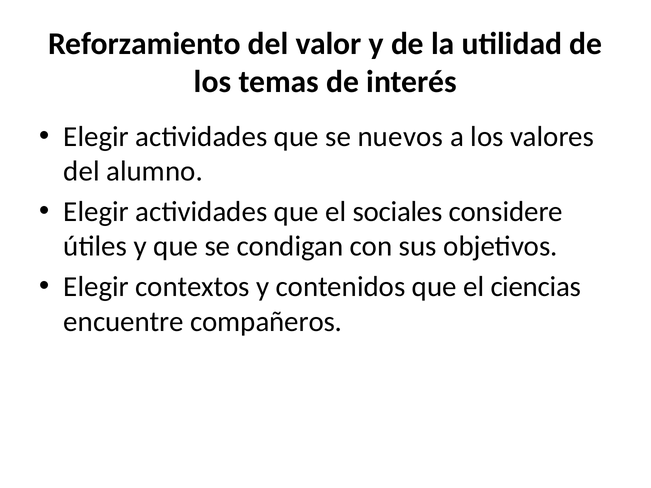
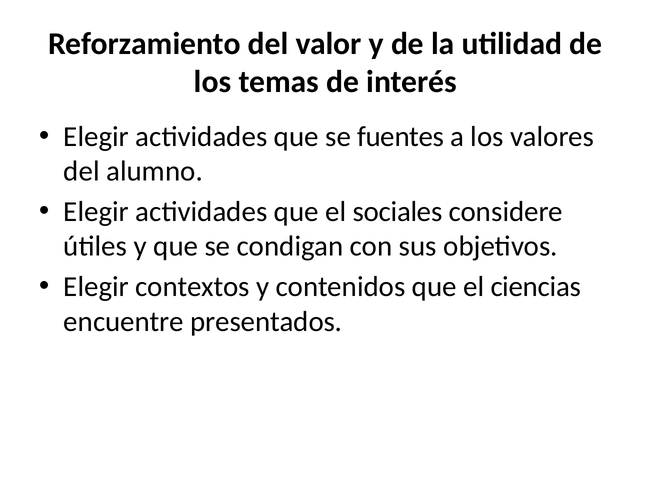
nuevos: nuevos -> fuentes
compañeros: compañeros -> presentados
